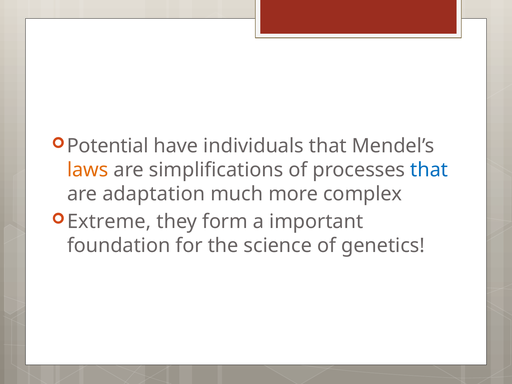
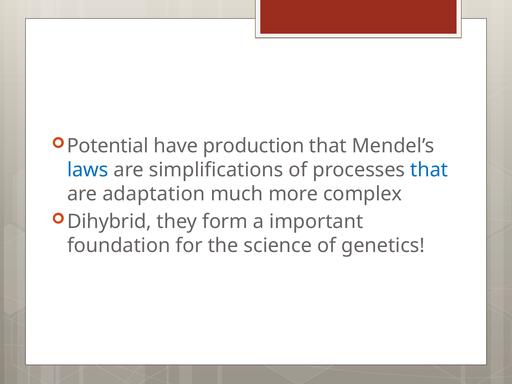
individuals: individuals -> production
laws colour: orange -> blue
Extreme: Extreme -> Dihybrid
